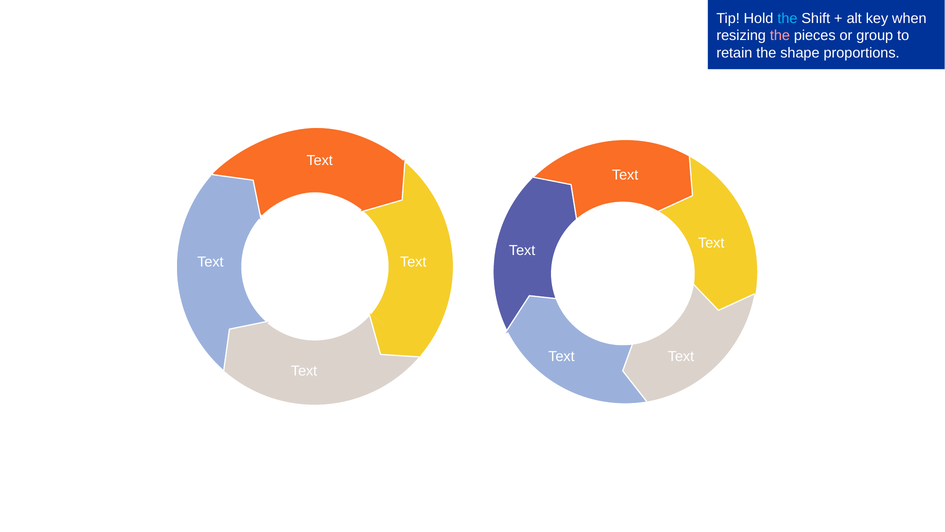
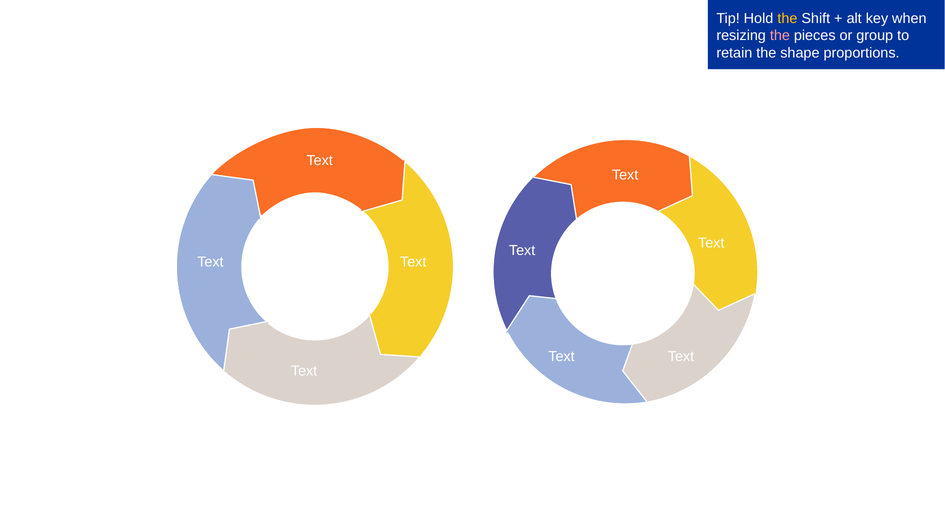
the at (787, 18) colour: light blue -> yellow
